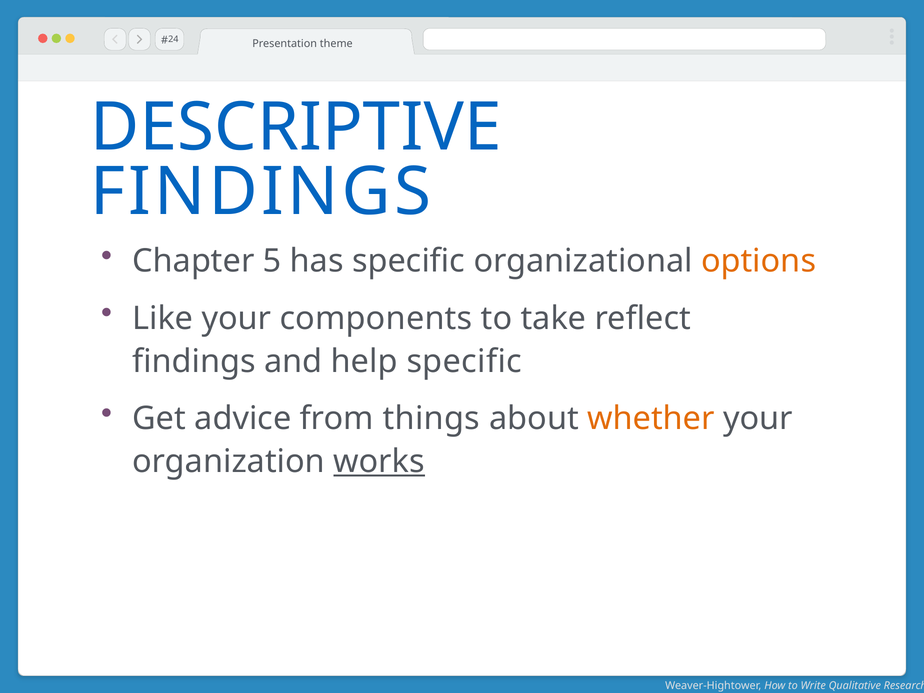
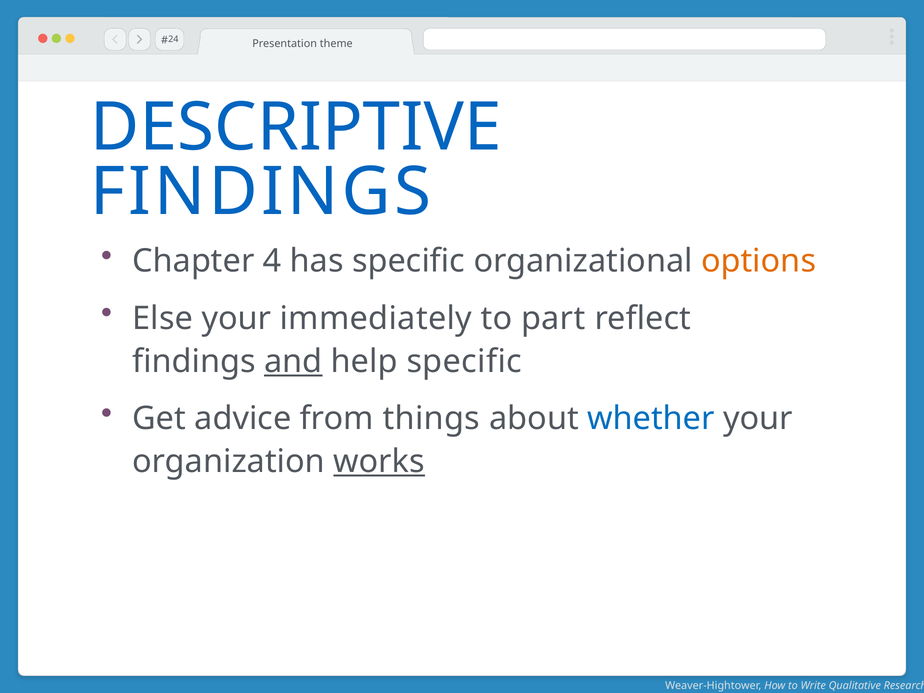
5: 5 -> 4
Like: Like -> Else
components: components -> immediately
take: take -> part
and underline: none -> present
whether colour: orange -> blue
